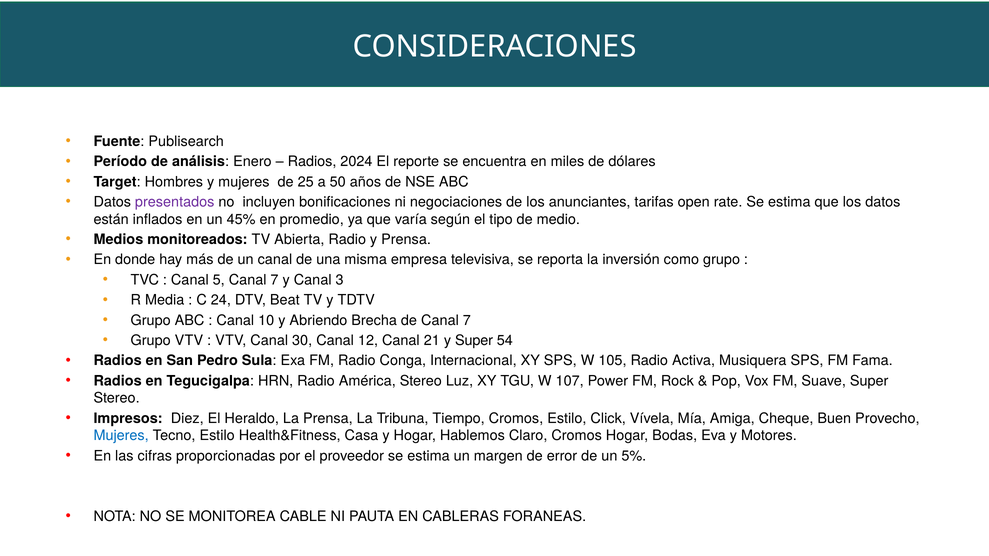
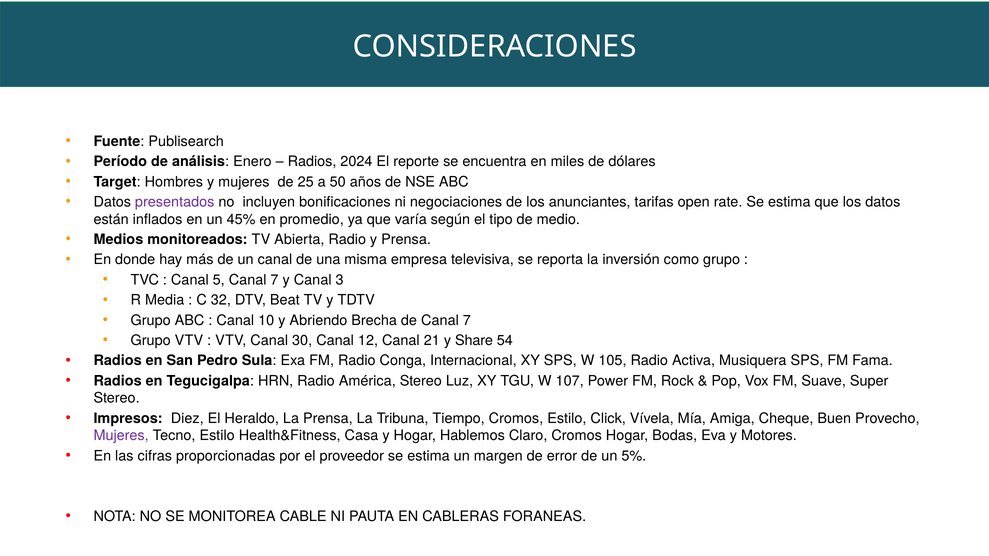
24: 24 -> 32
y Super: Super -> Share
Mujeres at (121, 436) colour: blue -> purple
